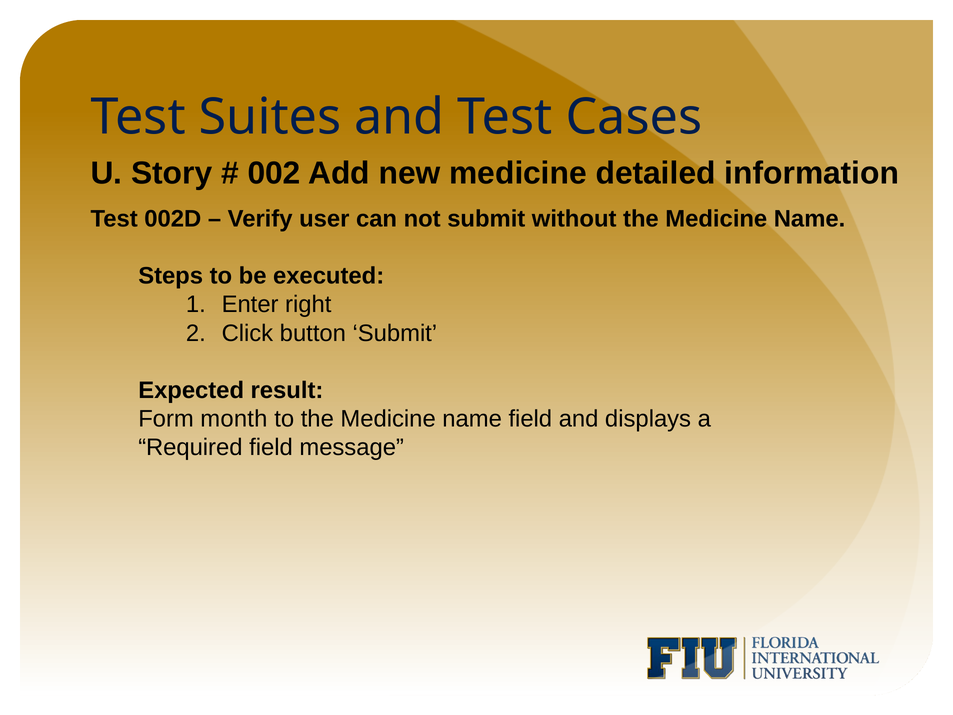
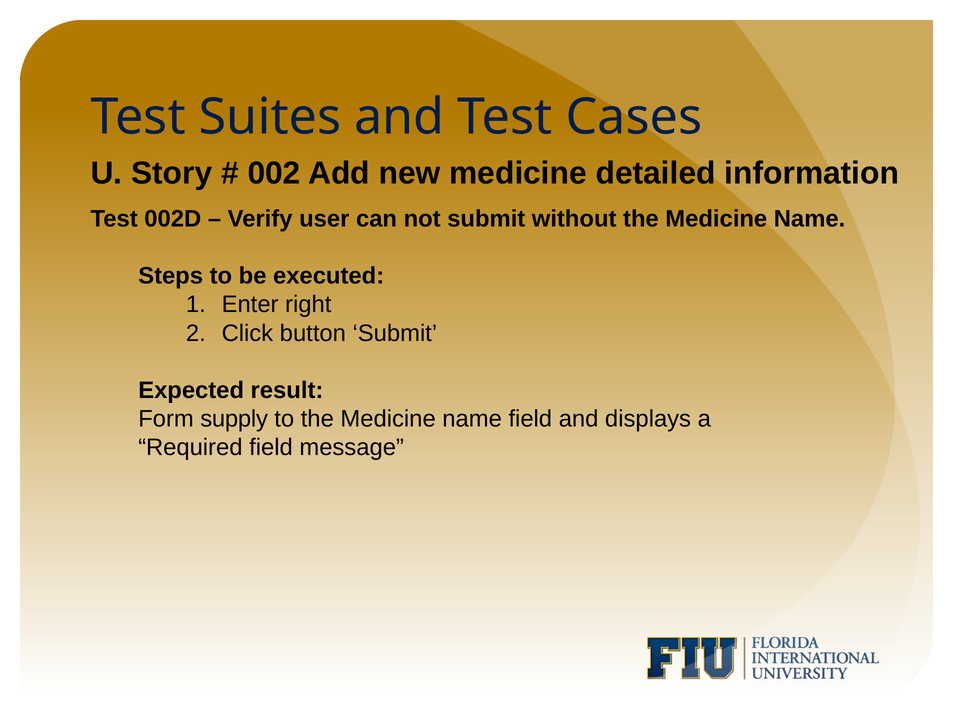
month: month -> supply
